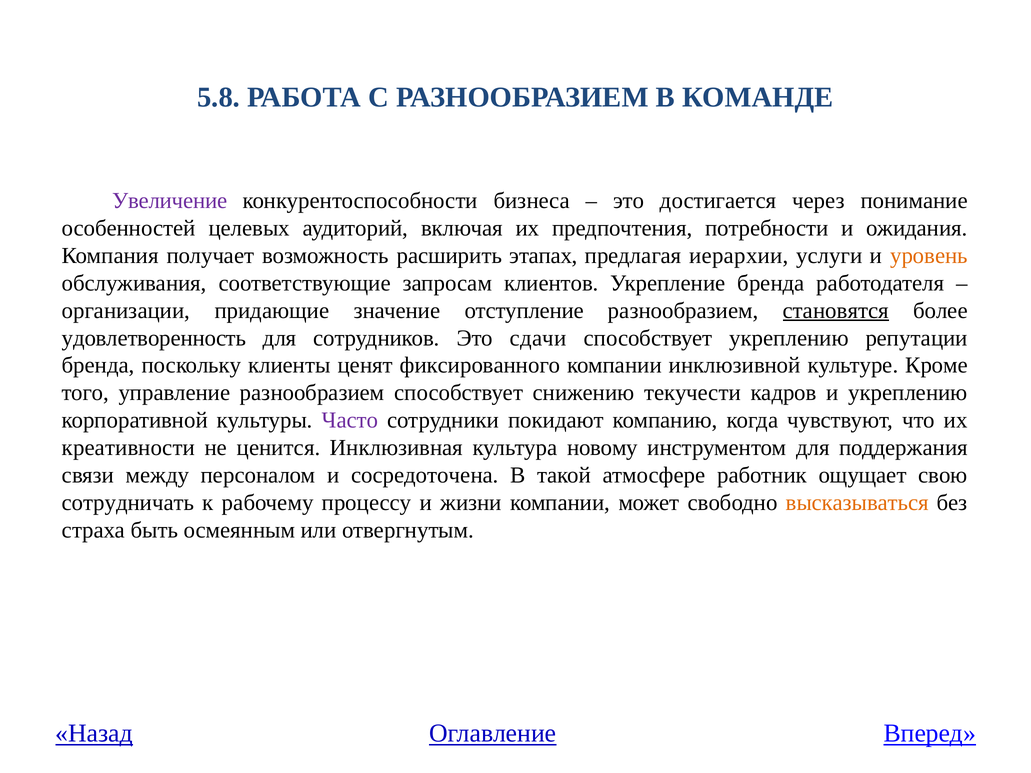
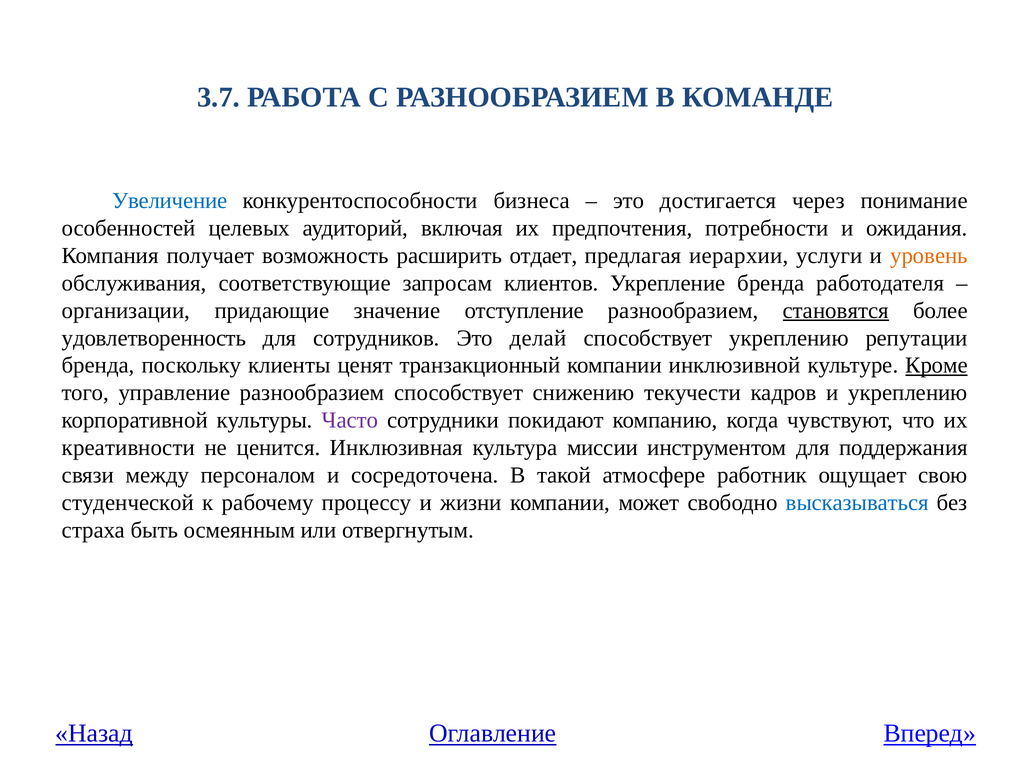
5.8: 5.8 -> 3.7
Увеличение colour: purple -> blue
этапах: этапах -> отдает
сдачи: сдачи -> делай
фиксированного: фиксированного -> транзакционный
Кроме underline: none -> present
новому: новому -> миссии
сотрудничать: сотрудничать -> студенческой
высказываться colour: orange -> blue
